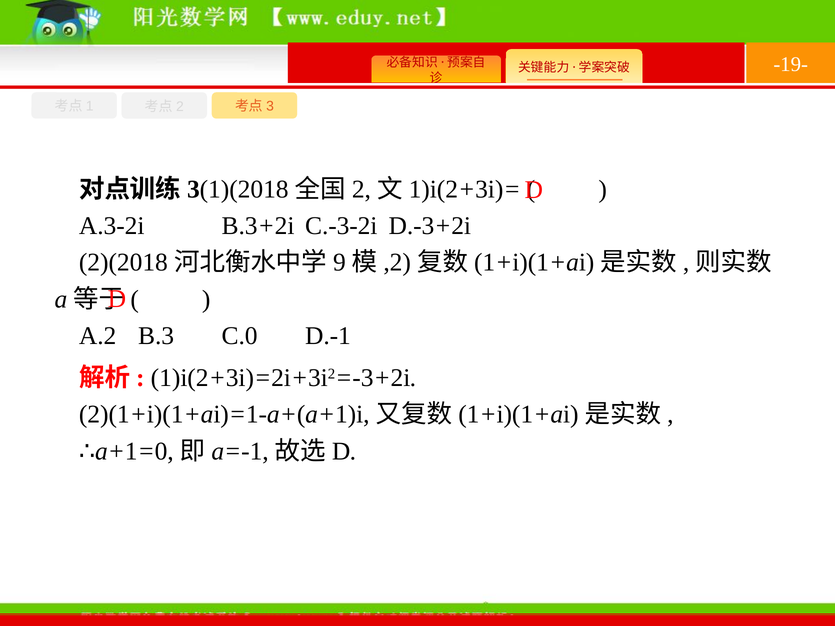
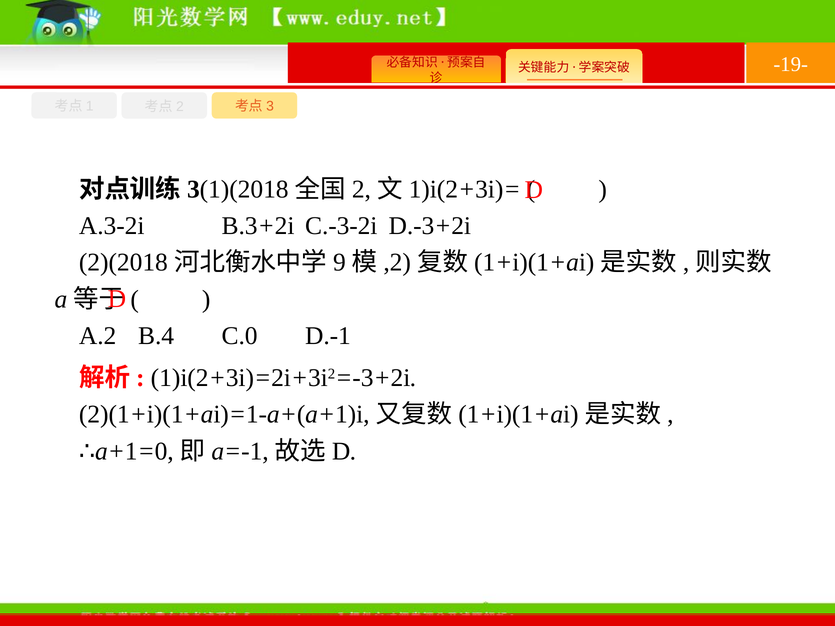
B.3: B.3 -> B.4
